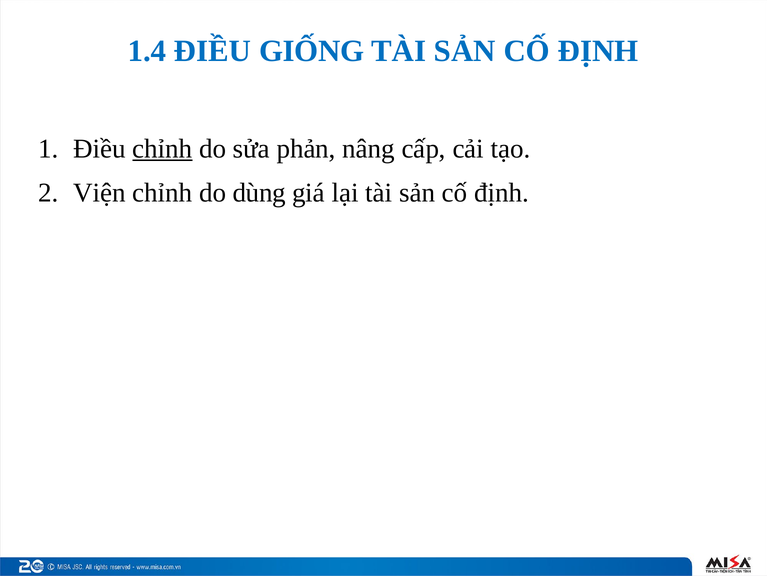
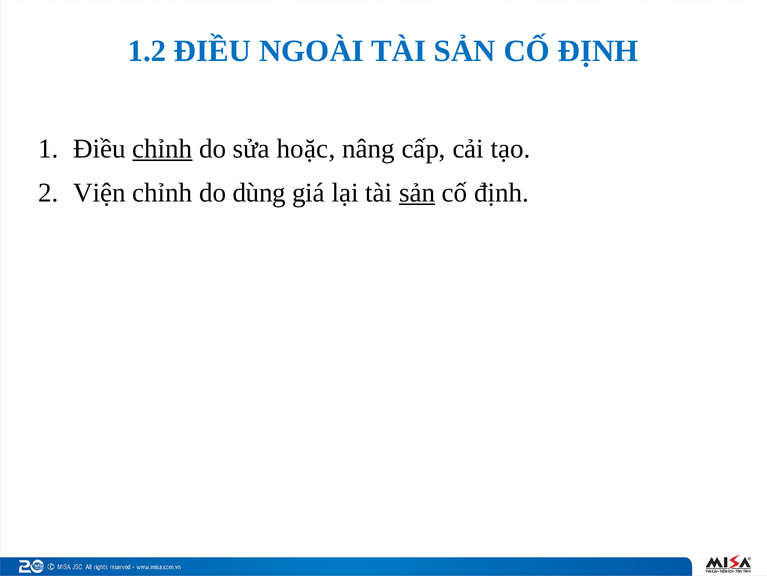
1.4: 1.4 -> 1.2
GIỐNG: GIỐNG -> NGOÀI
phản: phản -> hoặc
sản at (417, 192) underline: none -> present
